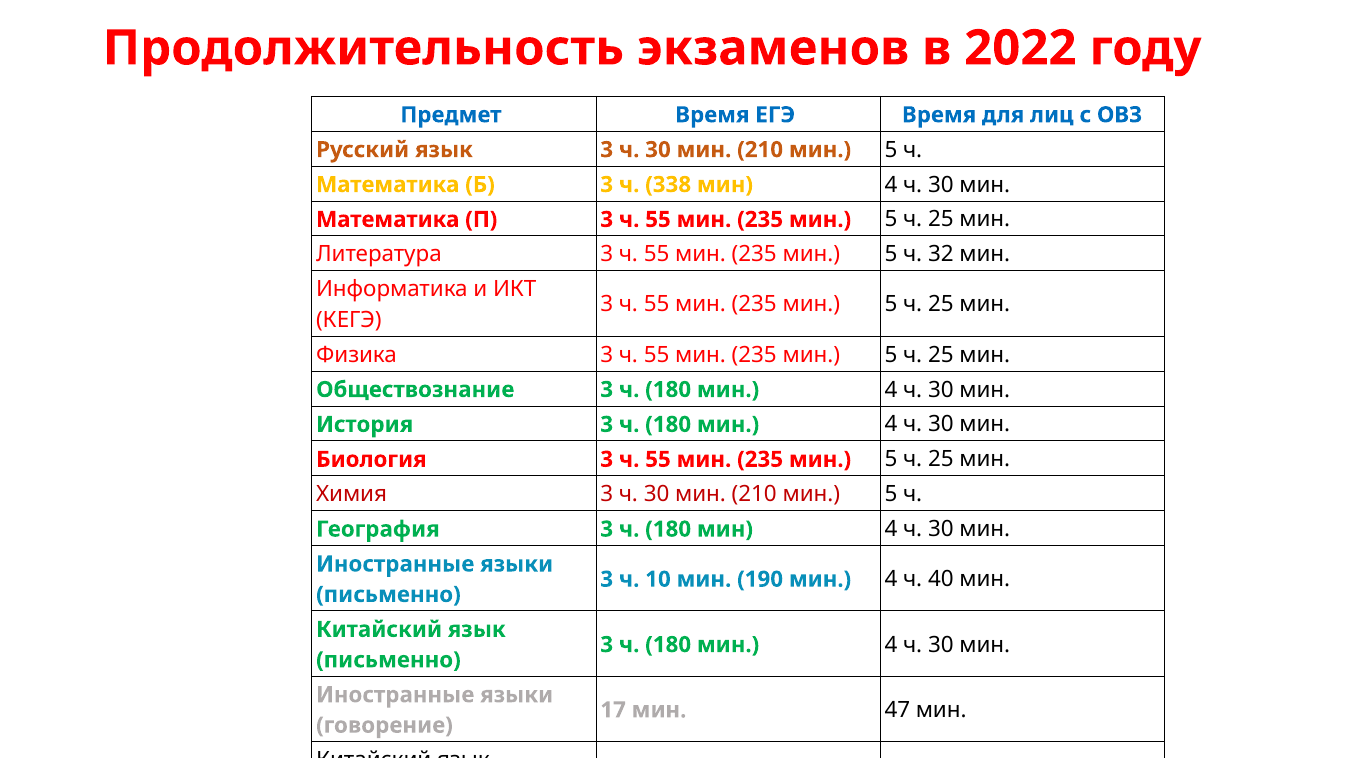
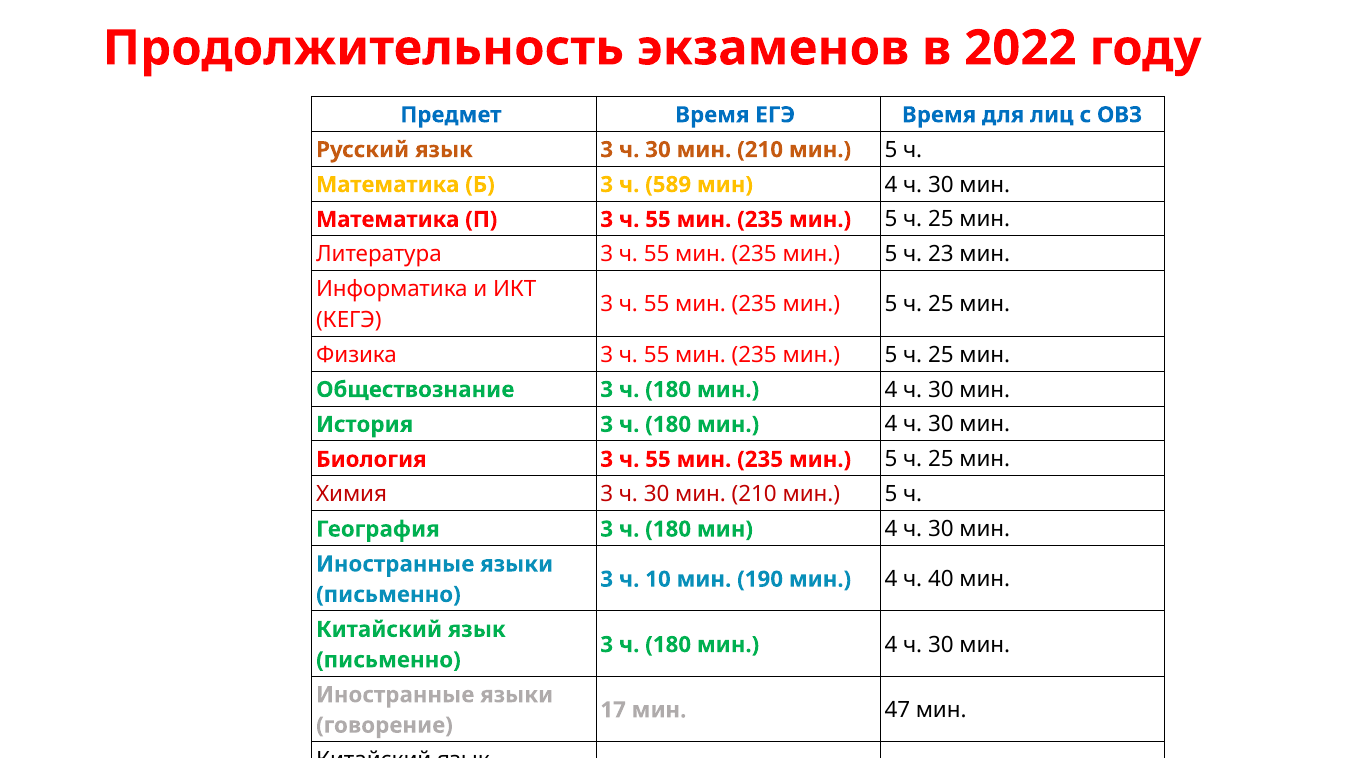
338: 338 -> 589
32: 32 -> 23
